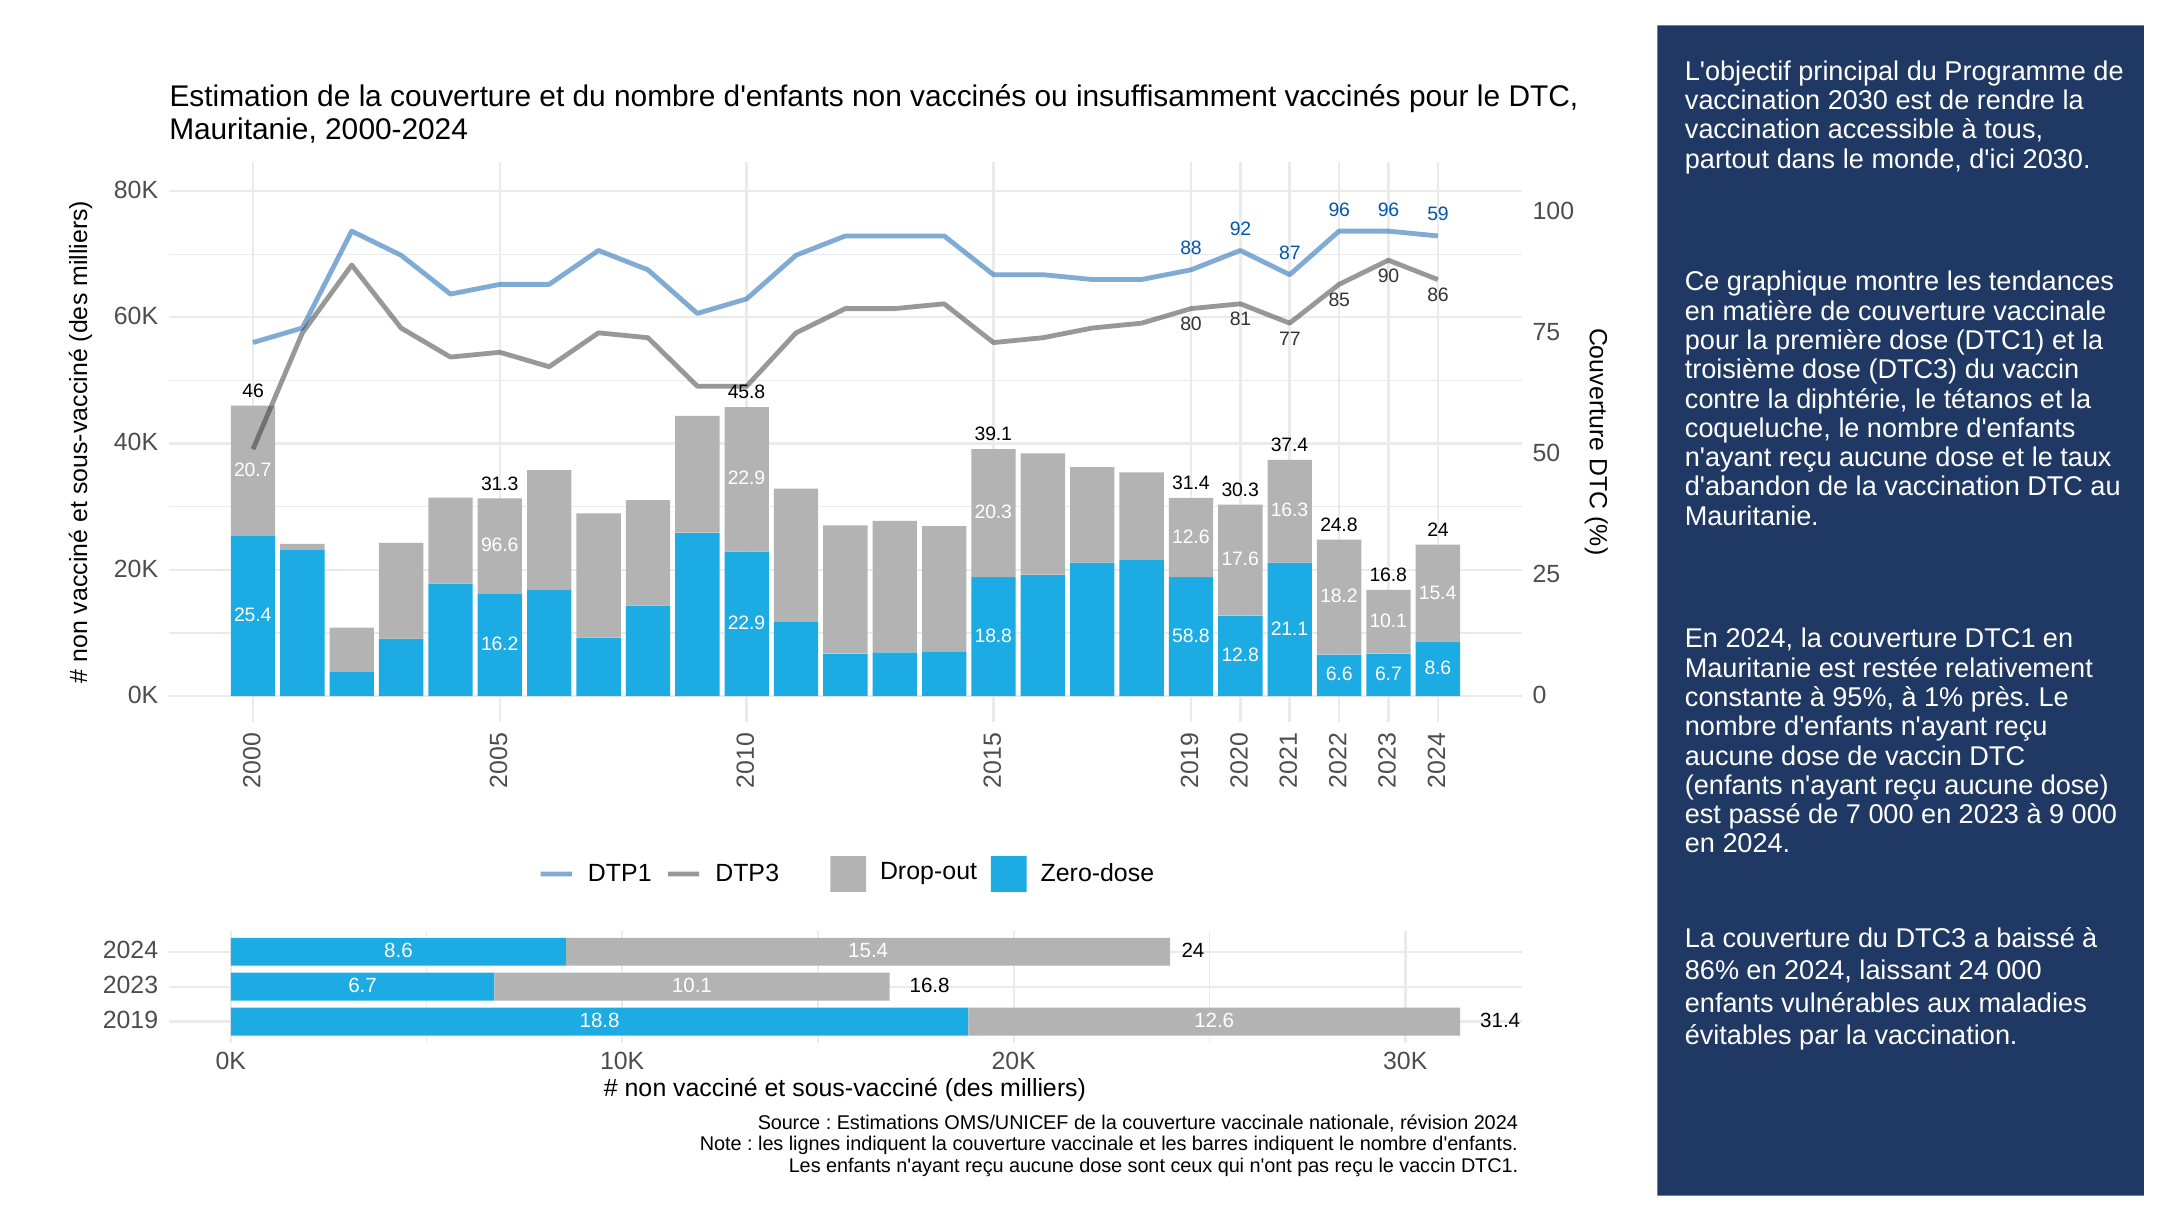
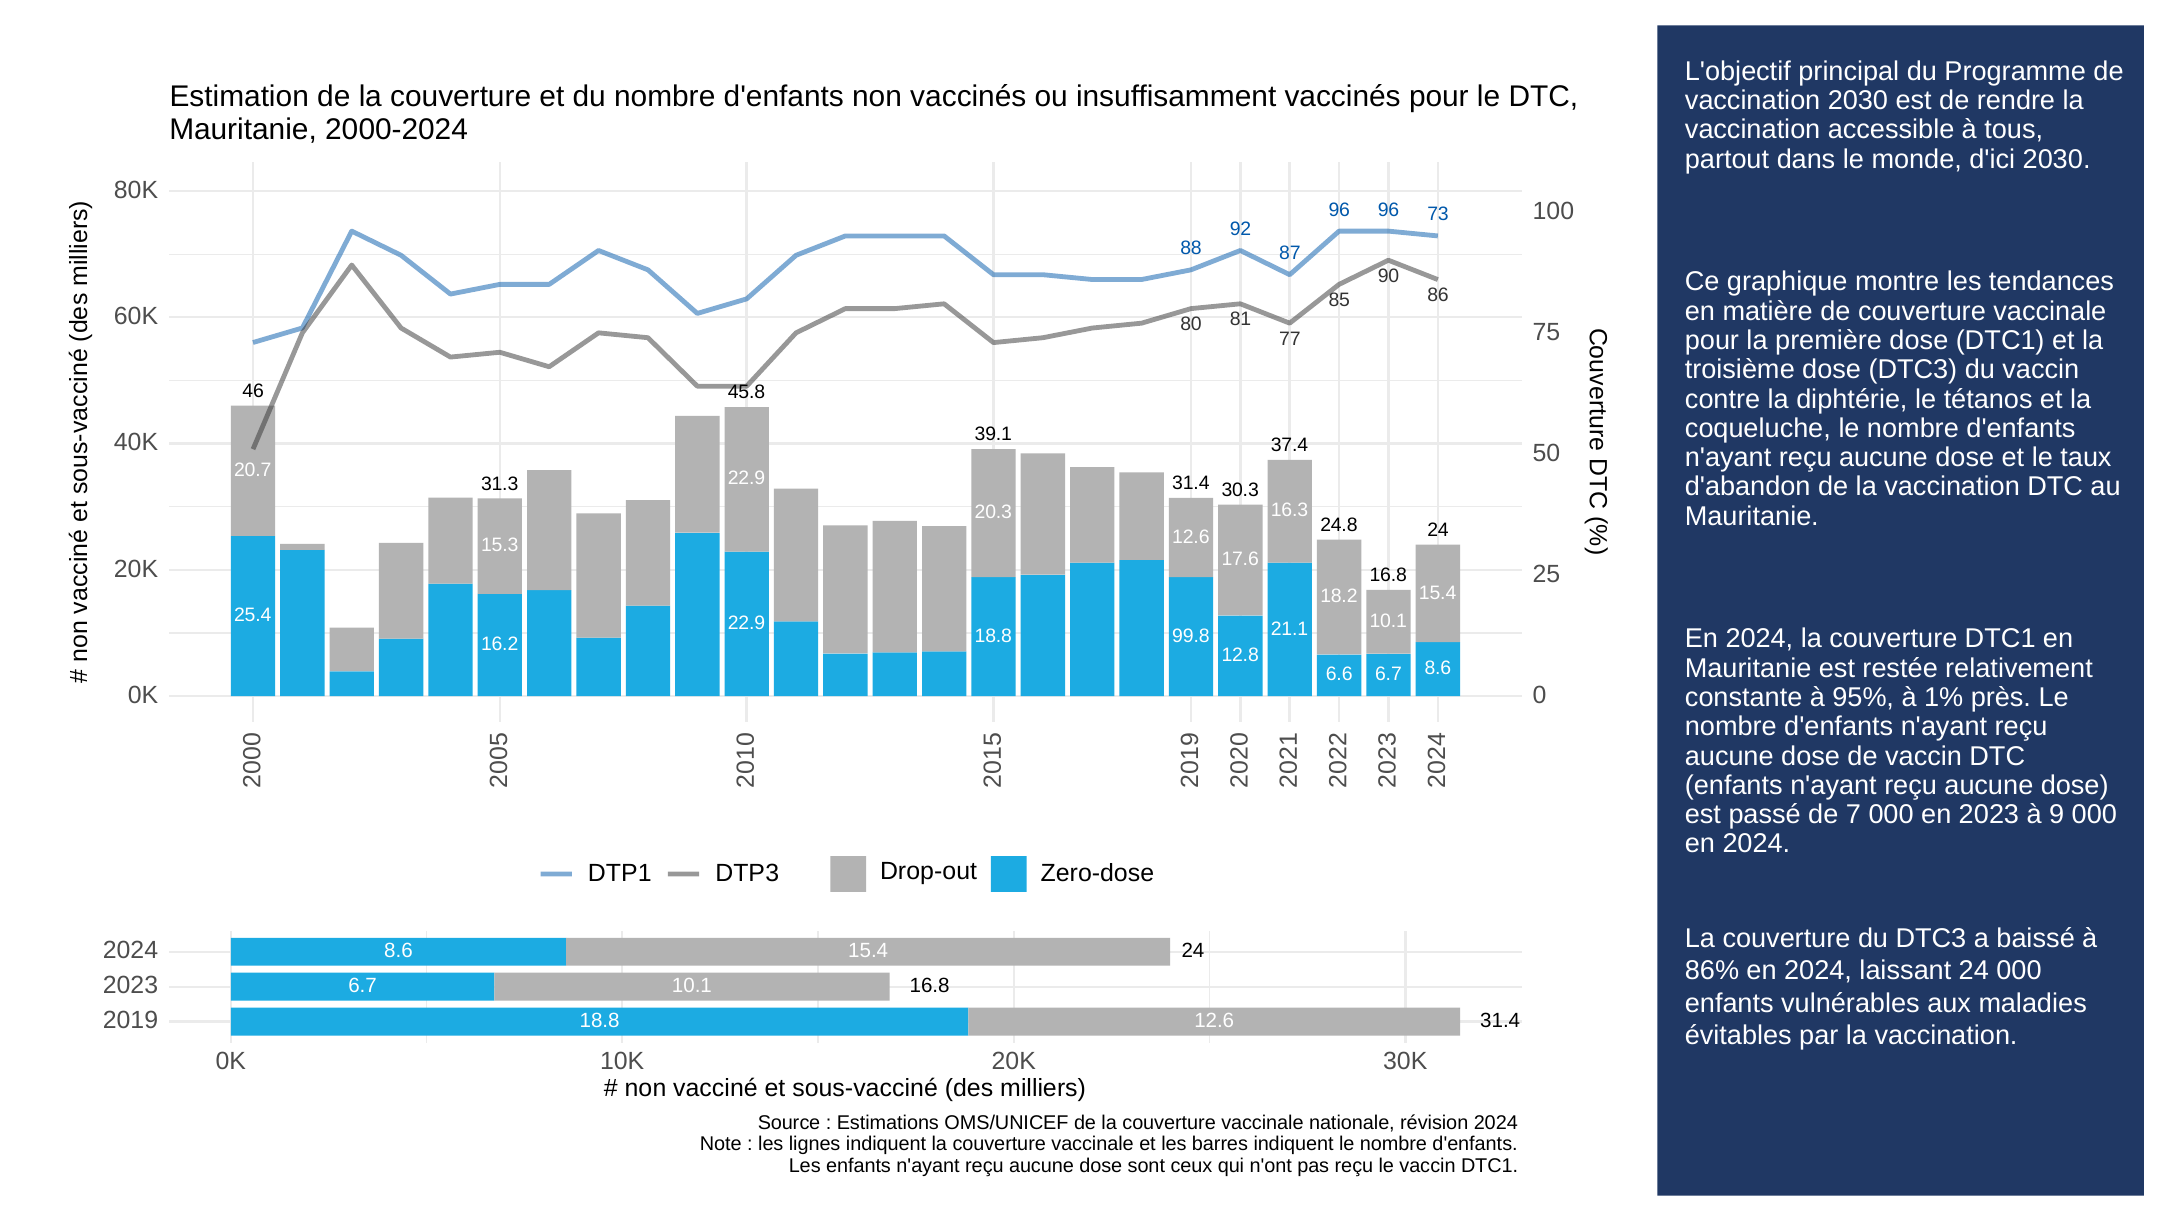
59: 59 -> 73
96.6: 96.6 -> 15.3
58.8: 58.8 -> 99.8
